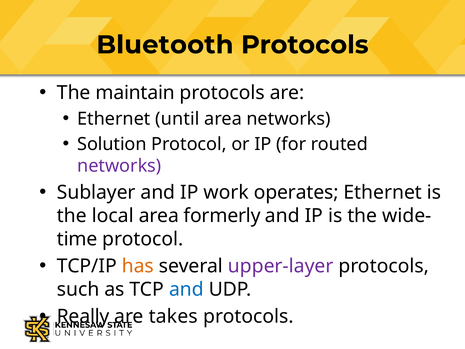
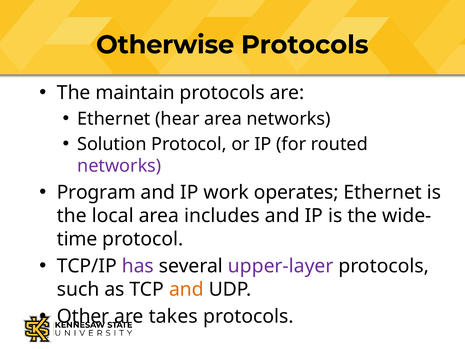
Bluetooth: Bluetooth -> Otherwise
until: until -> hear
Sublayer: Sublayer -> Program
formerly: formerly -> includes
has colour: orange -> purple
and at (186, 289) colour: blue -> orange
Really: Really -> Other
